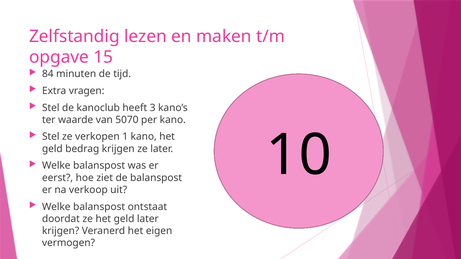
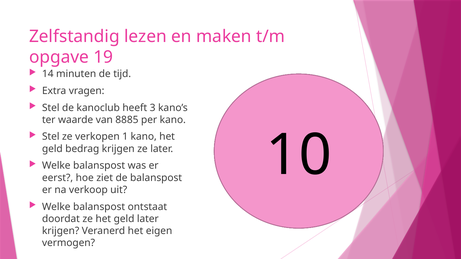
15: 15 -> 19
84: 84 -> 14
5070: 5070 -> 8885
